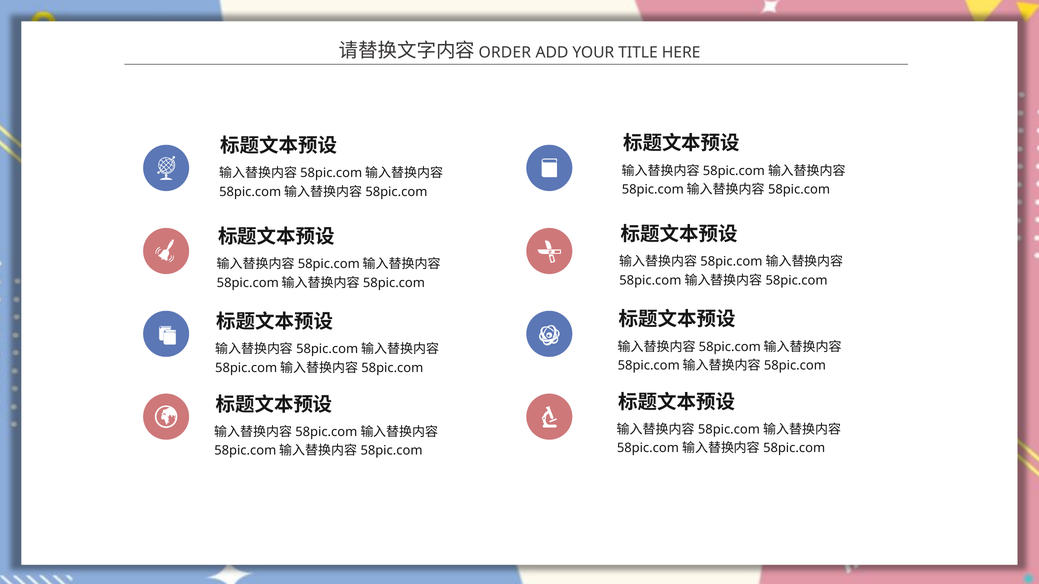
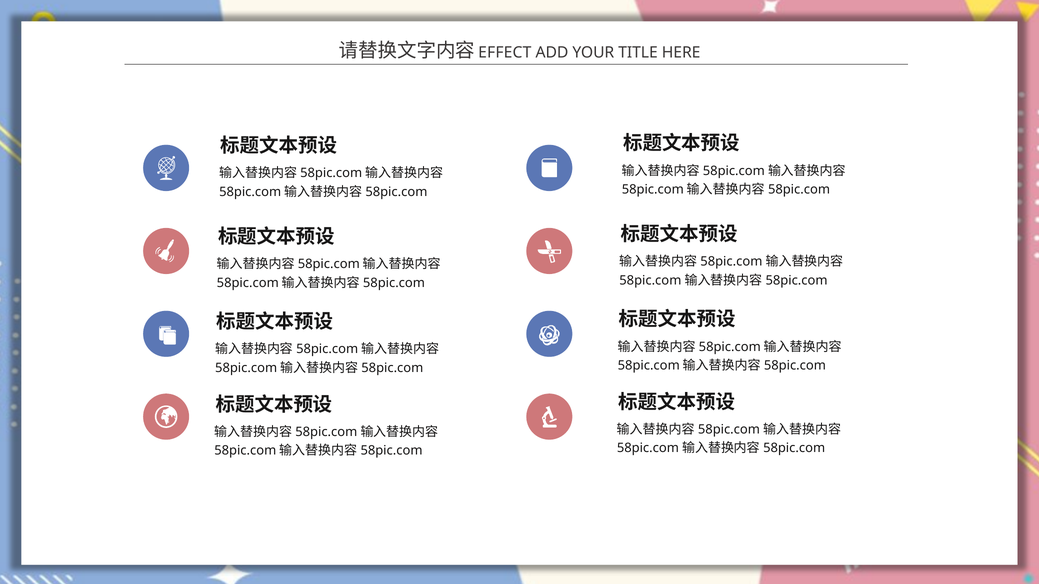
ORDER: ORDER -> EFFECT
